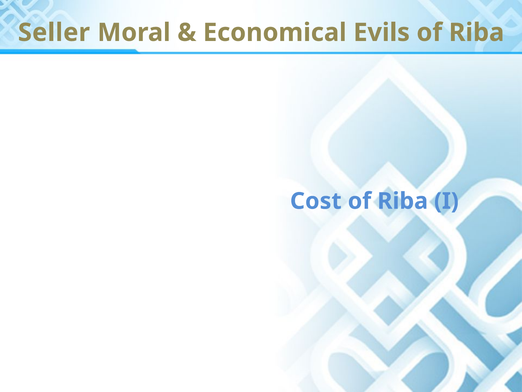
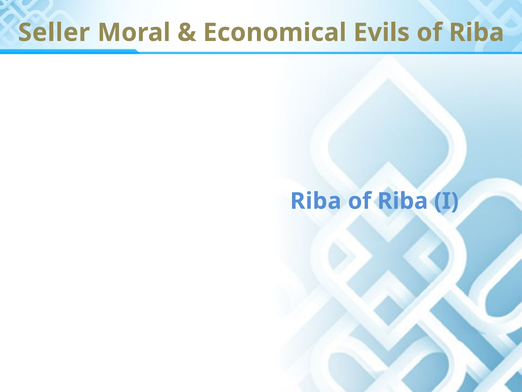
Cost at (316, 201): Cost -> Riba
